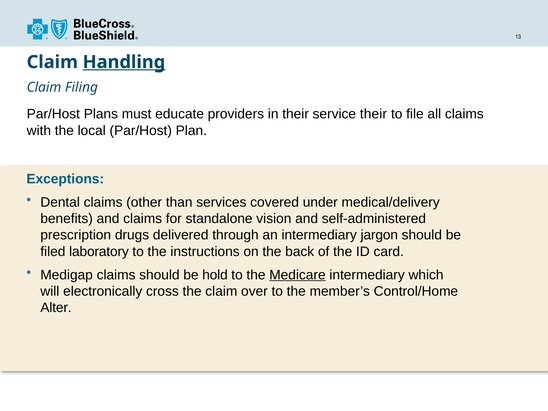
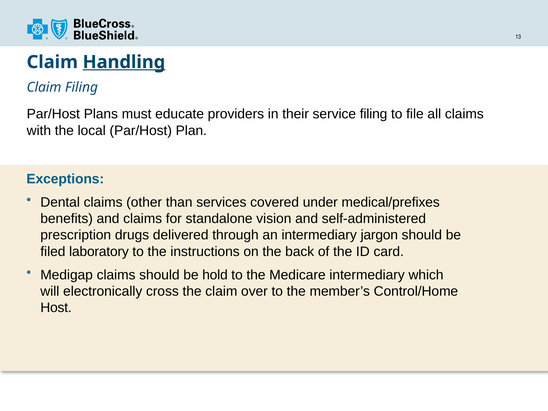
service their: their -> filing
medical/delivery: medical/delivery -> medical/prefixes
Medicare underline: present -> none
Alter: Alter -> Host
